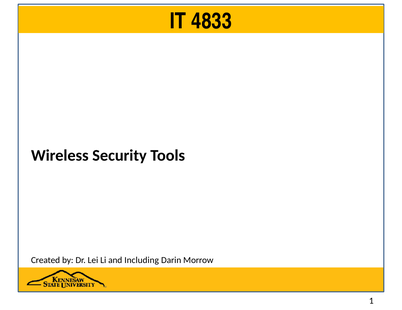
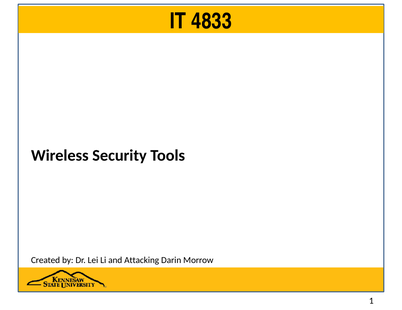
Including: Including -> Attacking
